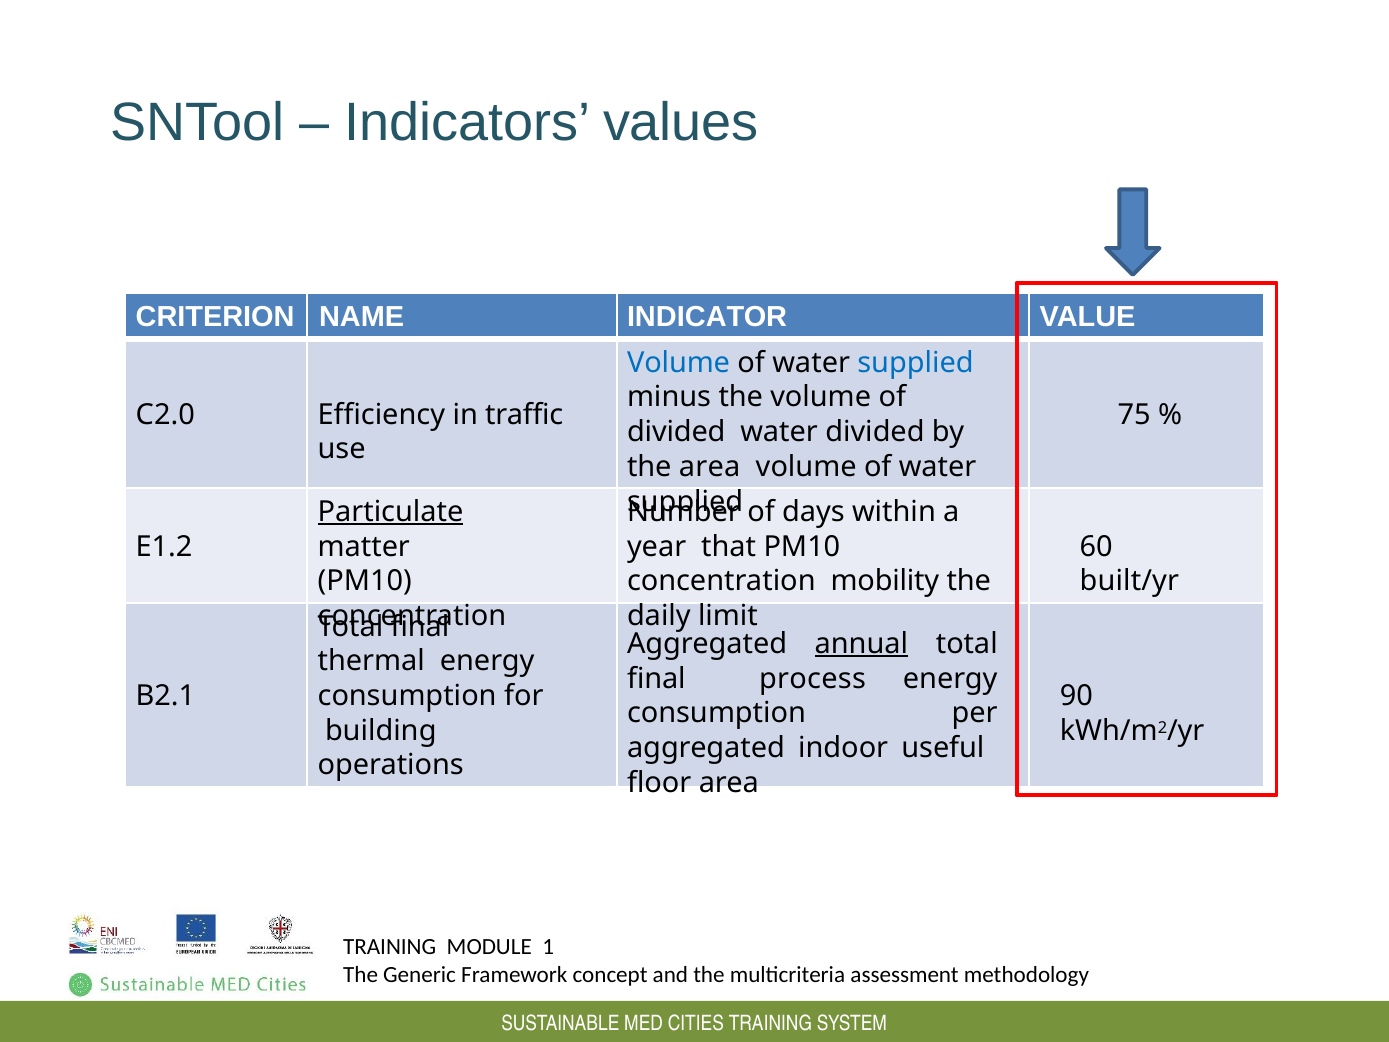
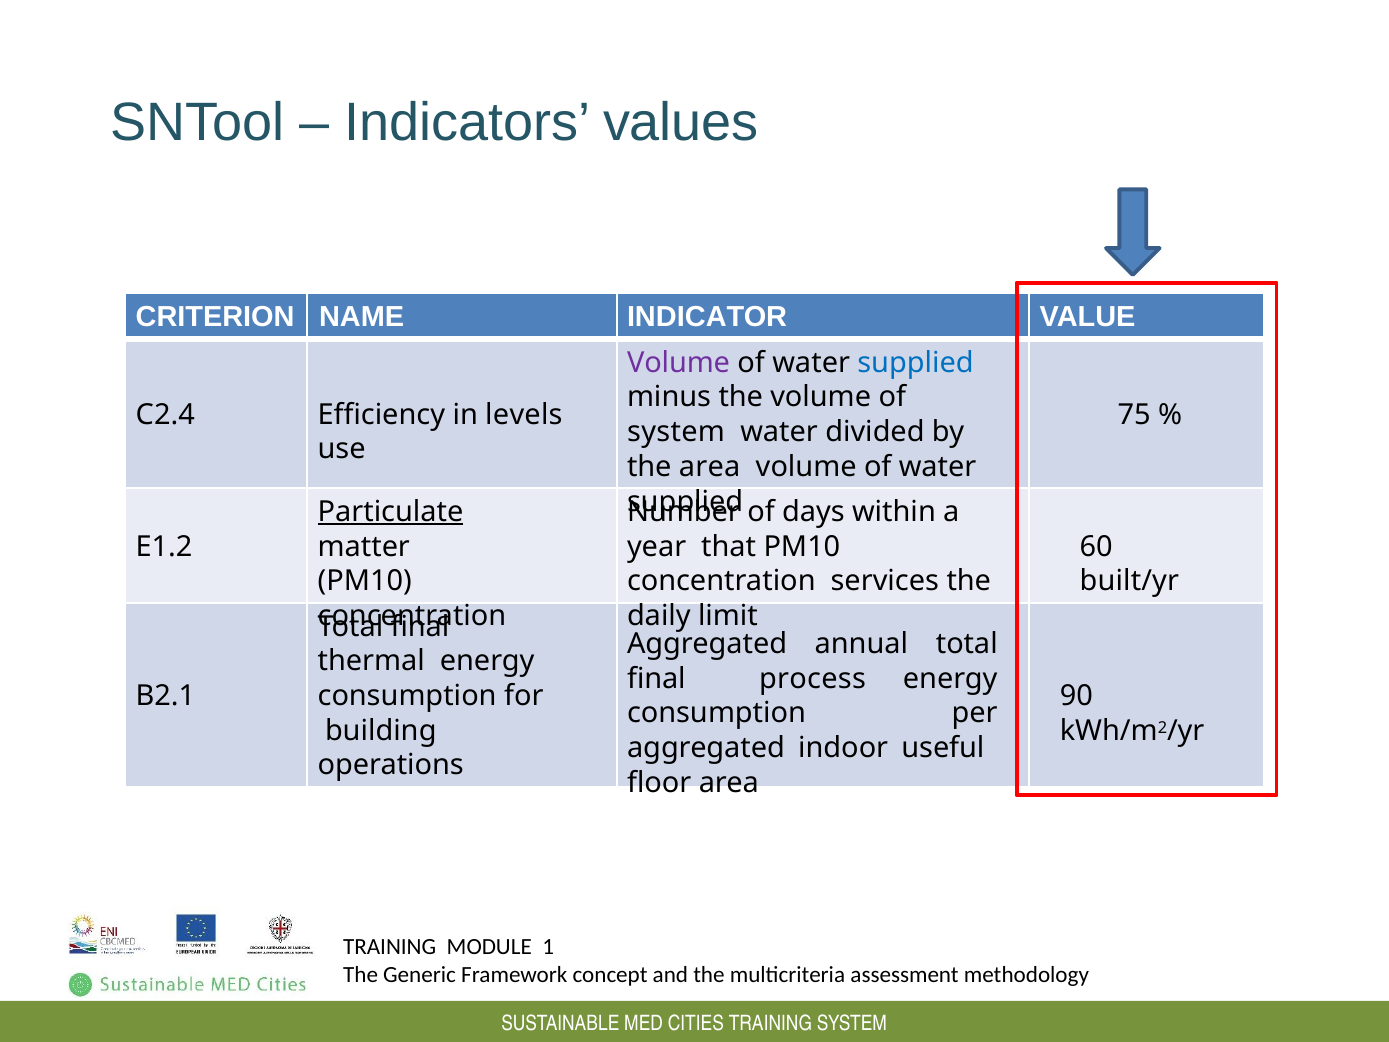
Volume at (679, 362) colour: blue -> purple
C2.0: C2.0 -> C2.4
traffic: traffic -> levels
divided at (676, 432): divided -> system
mobility: mobility -> services
annual underline: present -> none
